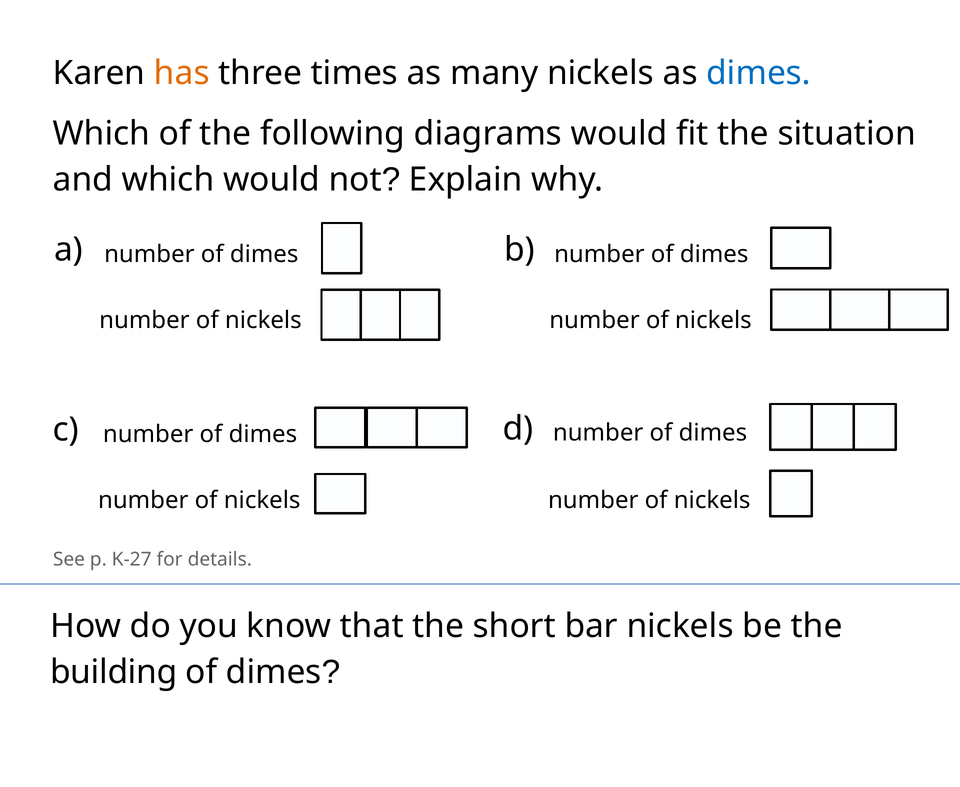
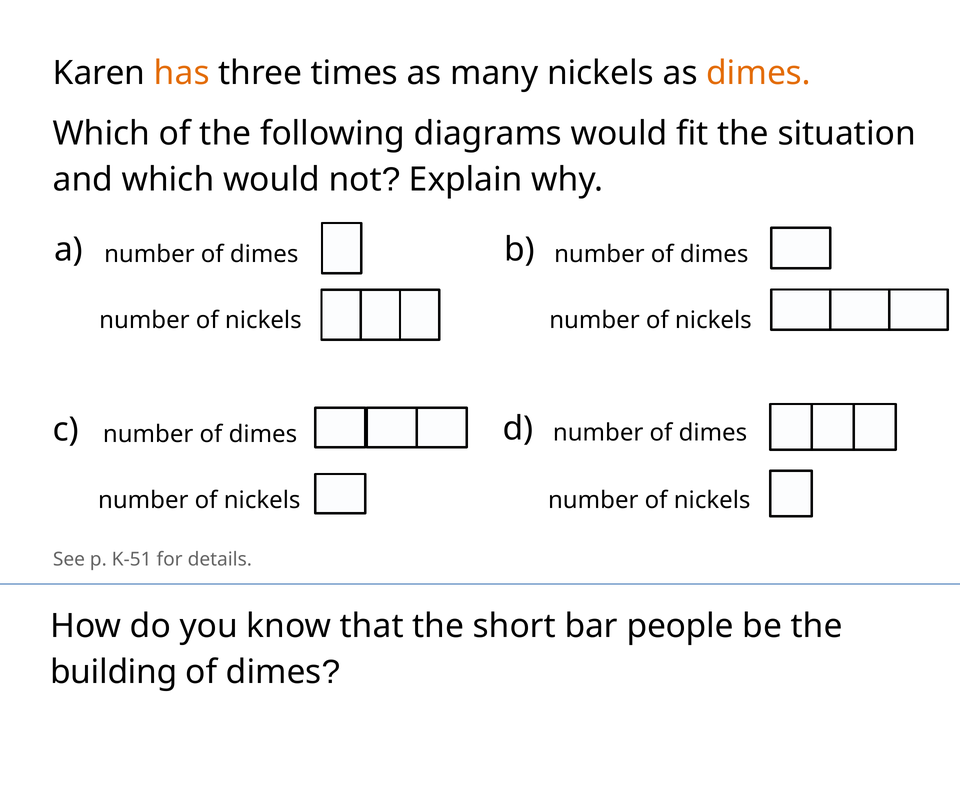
dimes at (759, 73) colour: blue -> orange
K-27: K-27 -> K-51
bar nickels: nickels -> people
